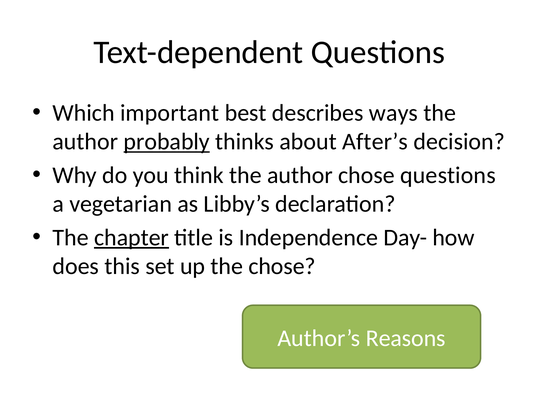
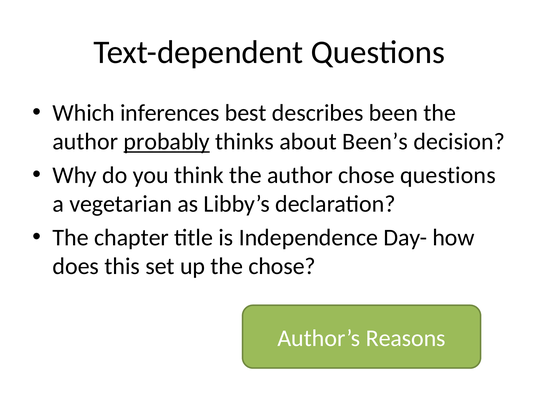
important: important -> inferences
ways: ways -> been
After’s: After’s -> Been’s
chapter underline: present -> none
